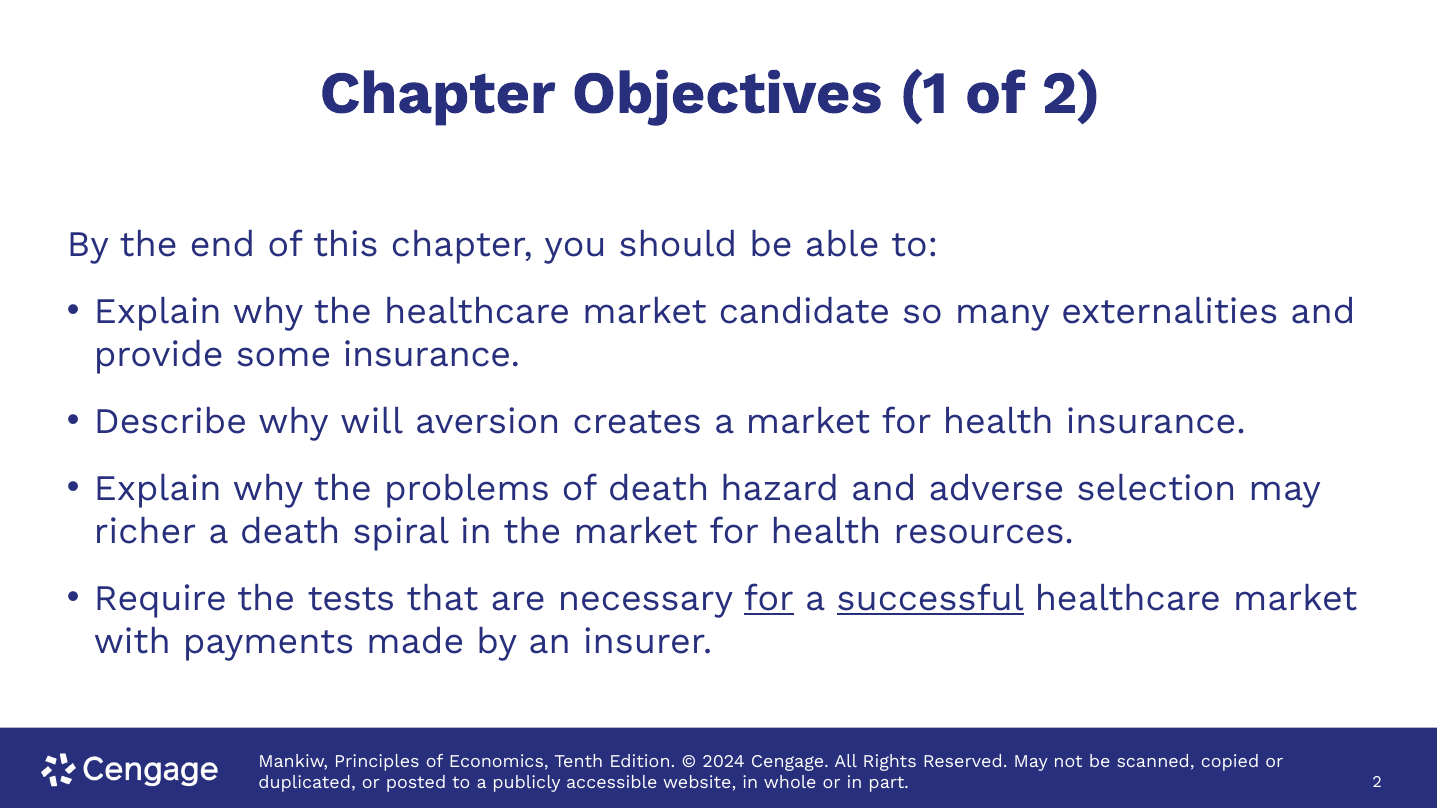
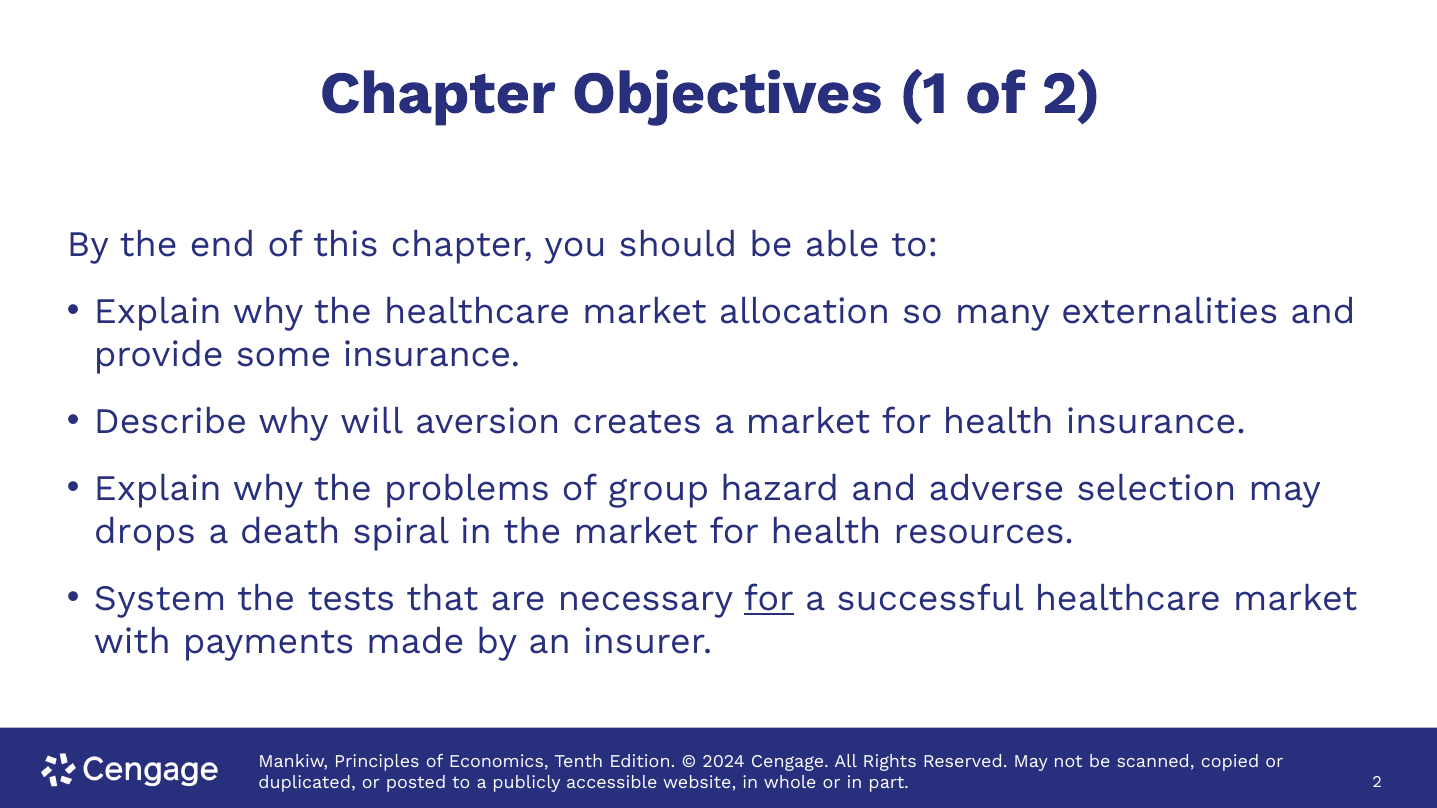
candidate: candidate -> allocation
of death: death -> group
richer: richer -> drops
Require: Require -> System
successful underline: present -> none
